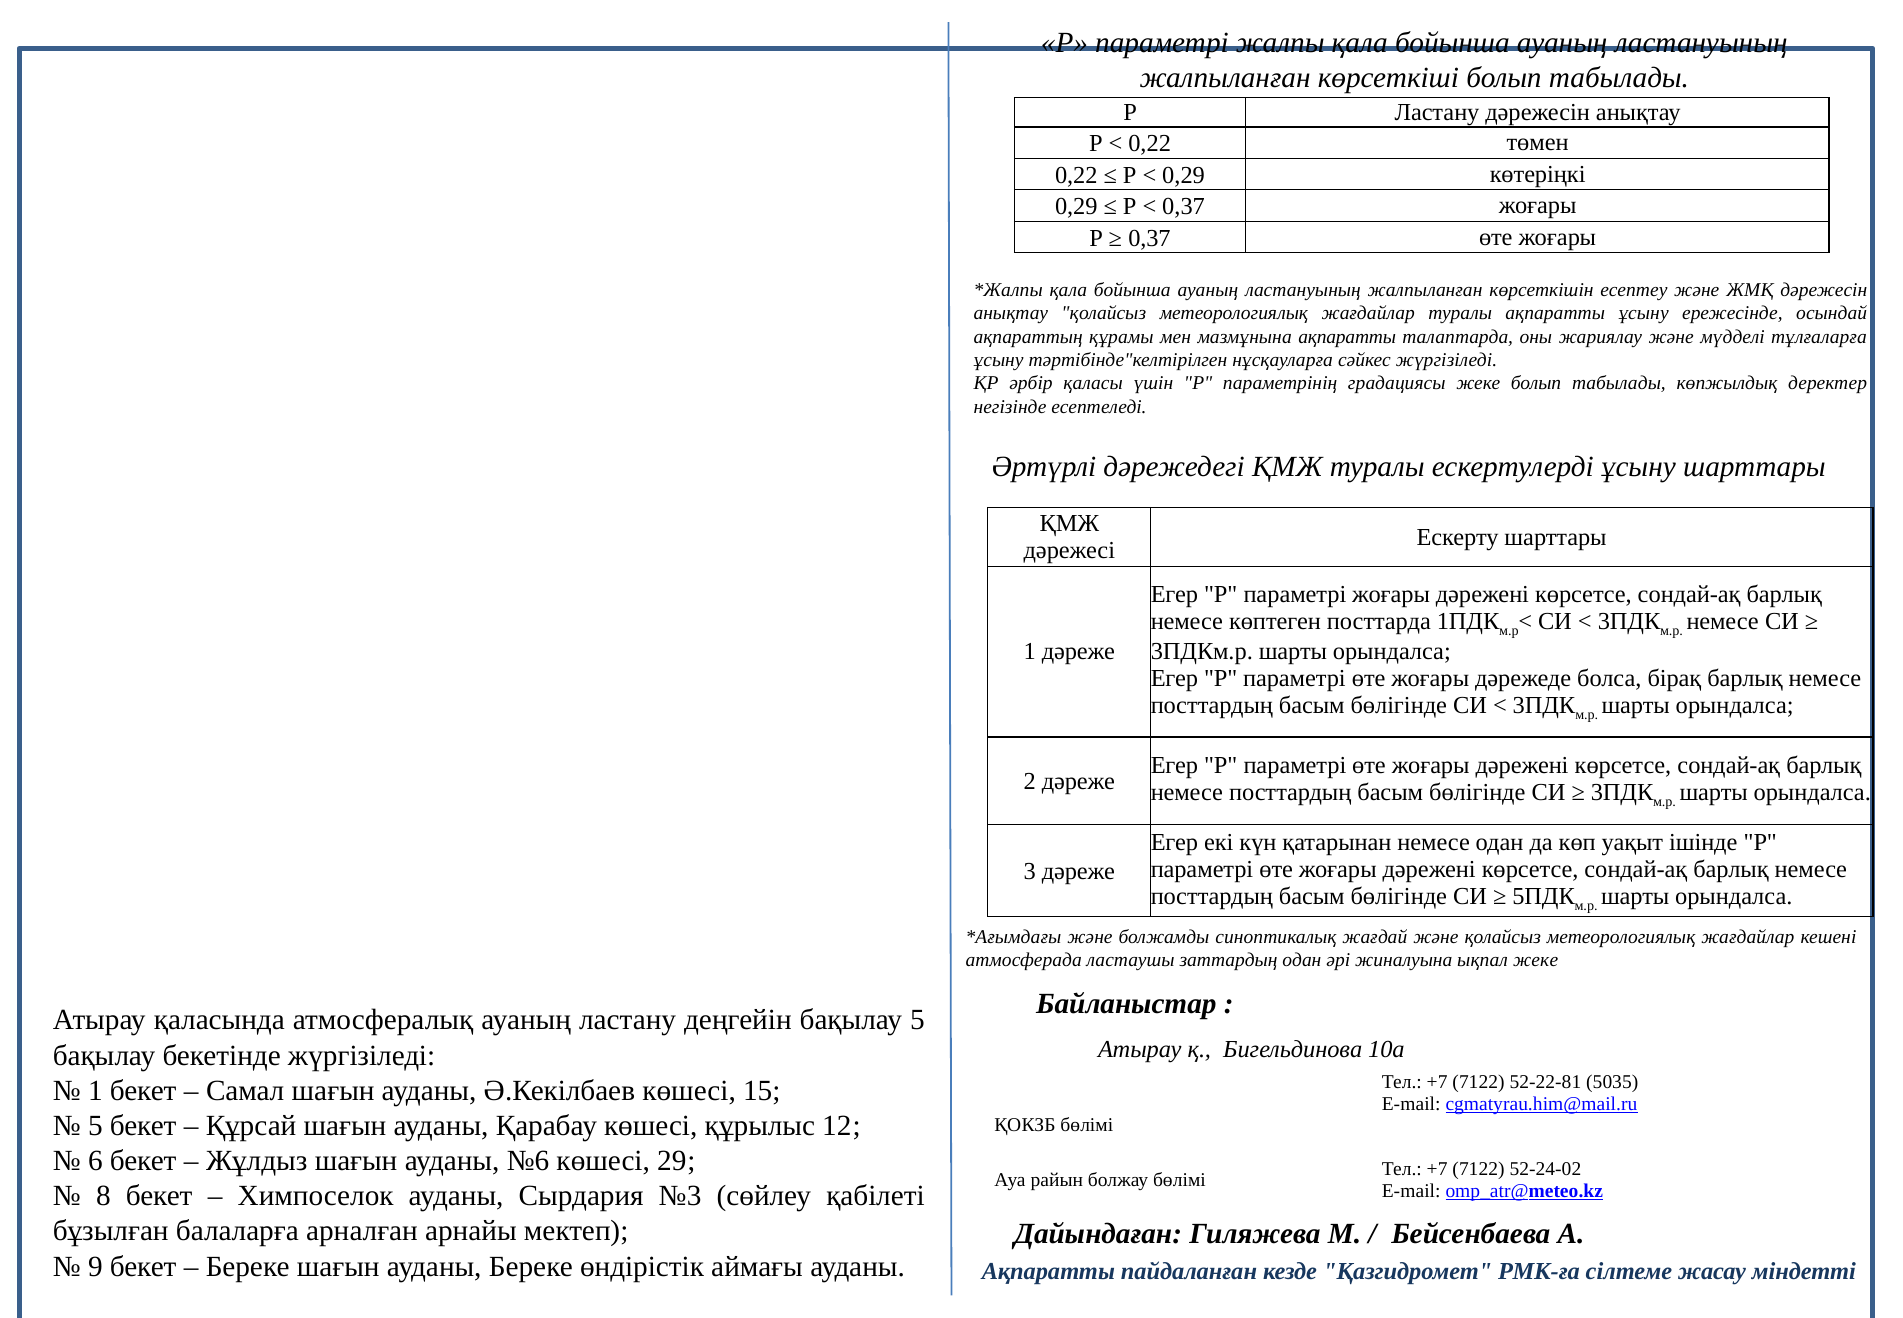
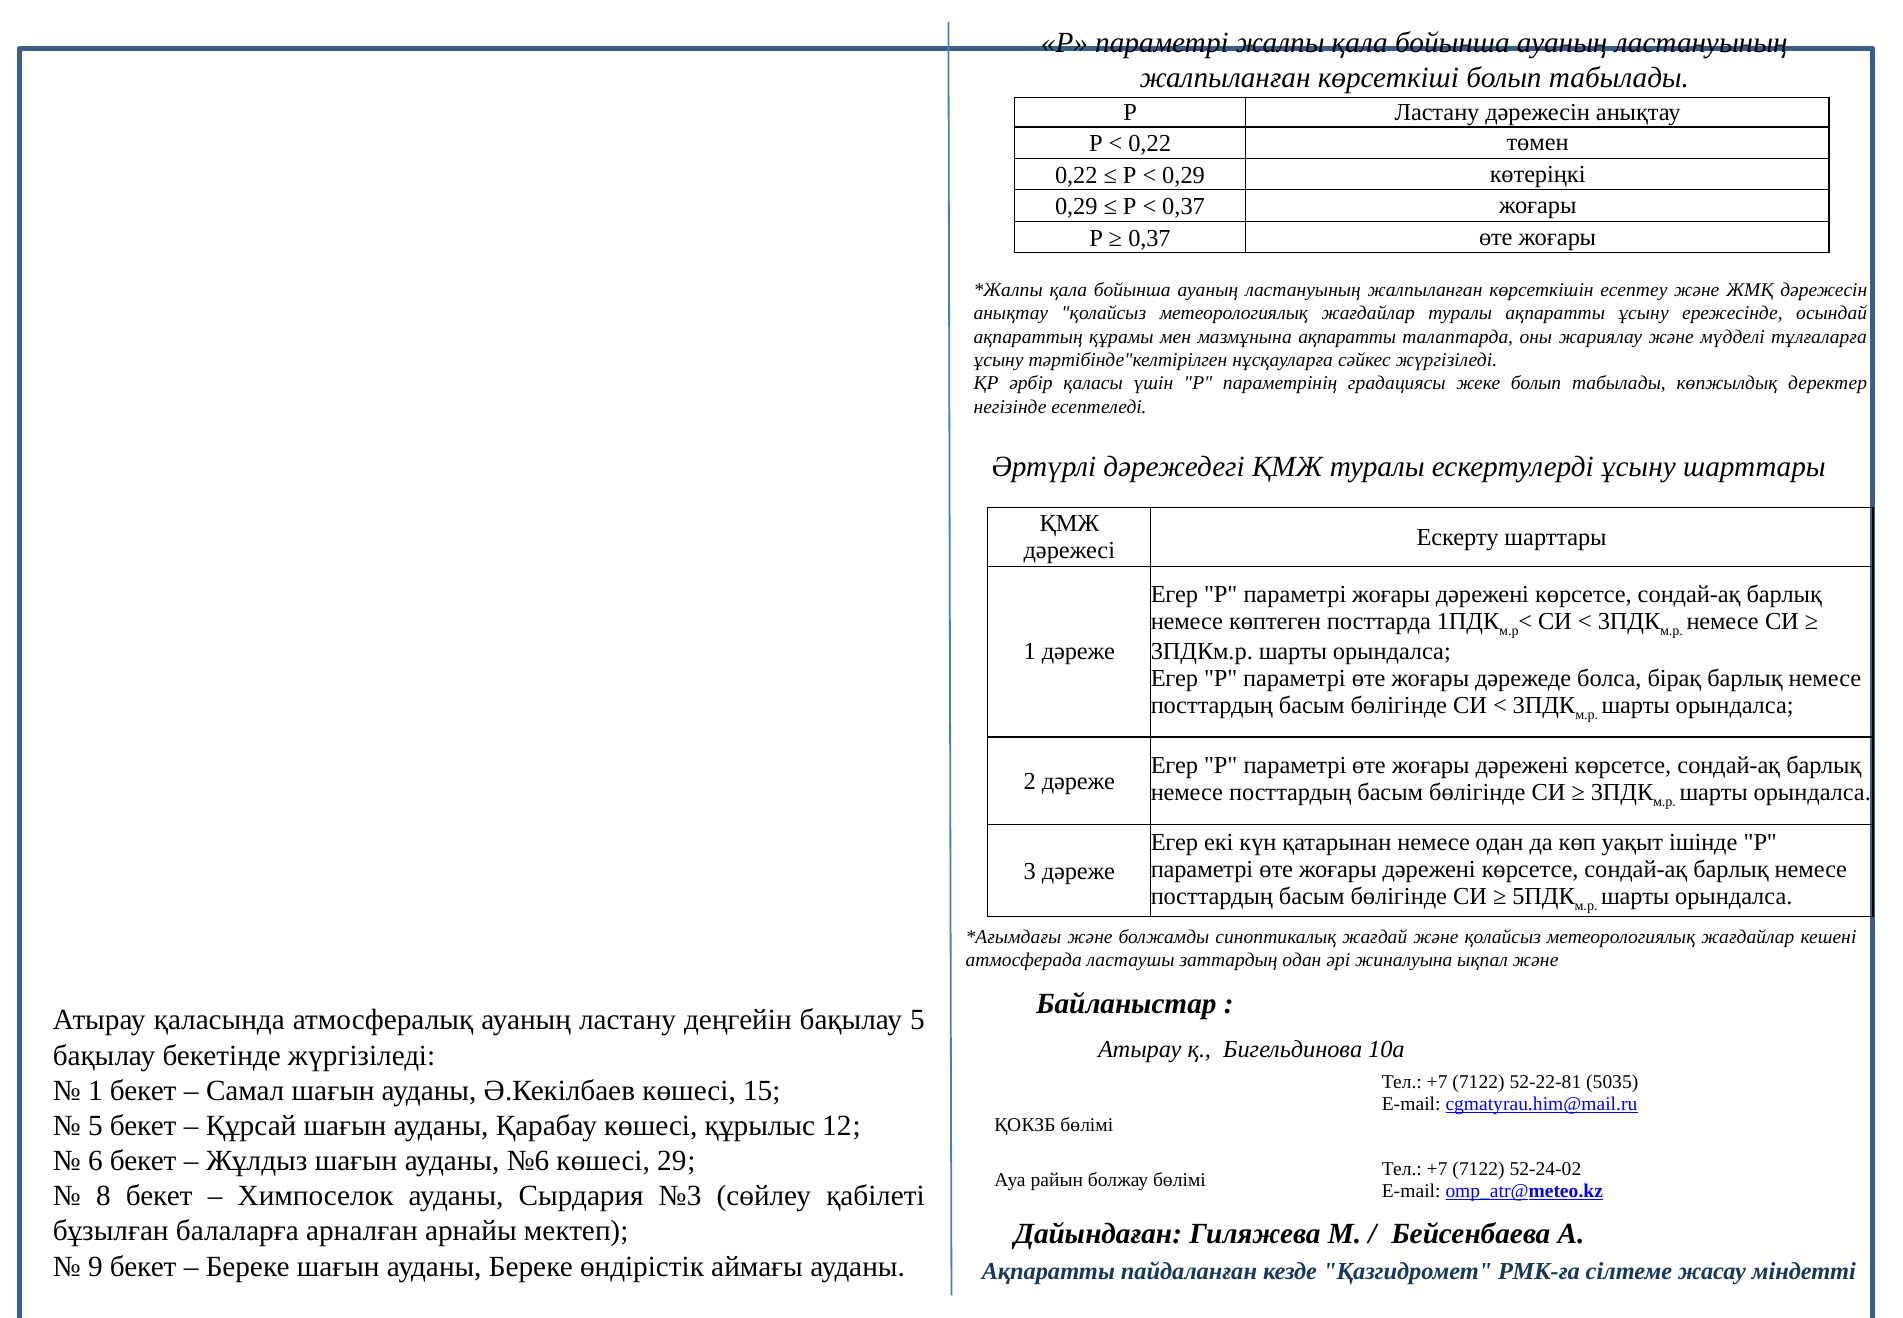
ықпал жеке: жеке -> және
